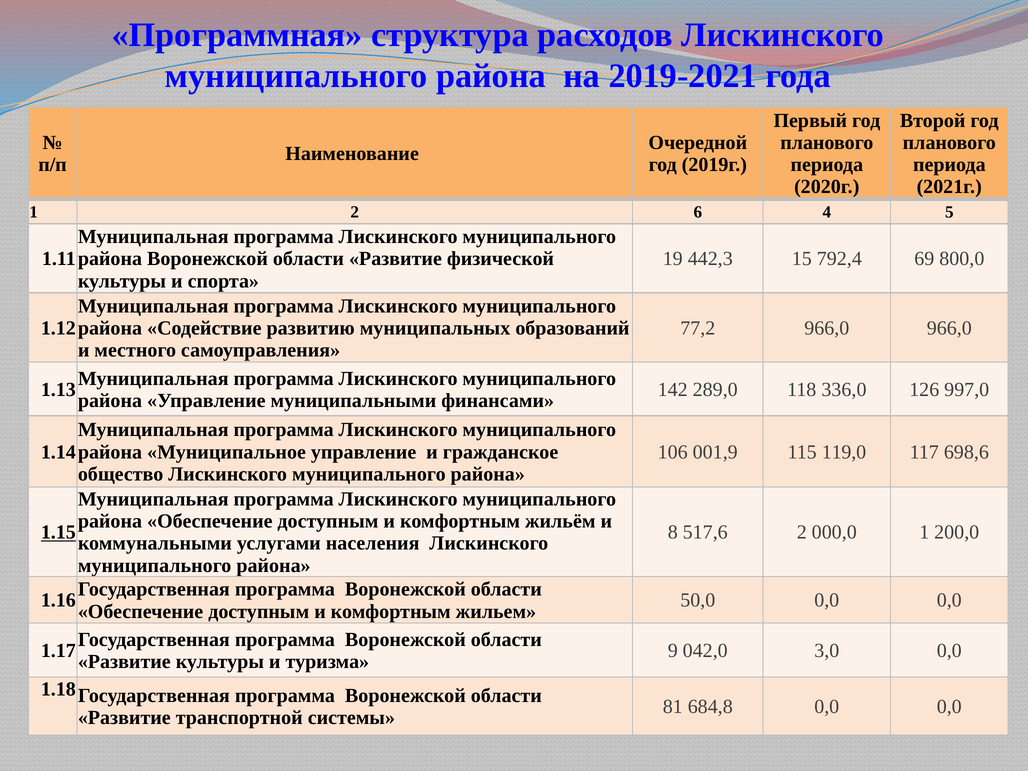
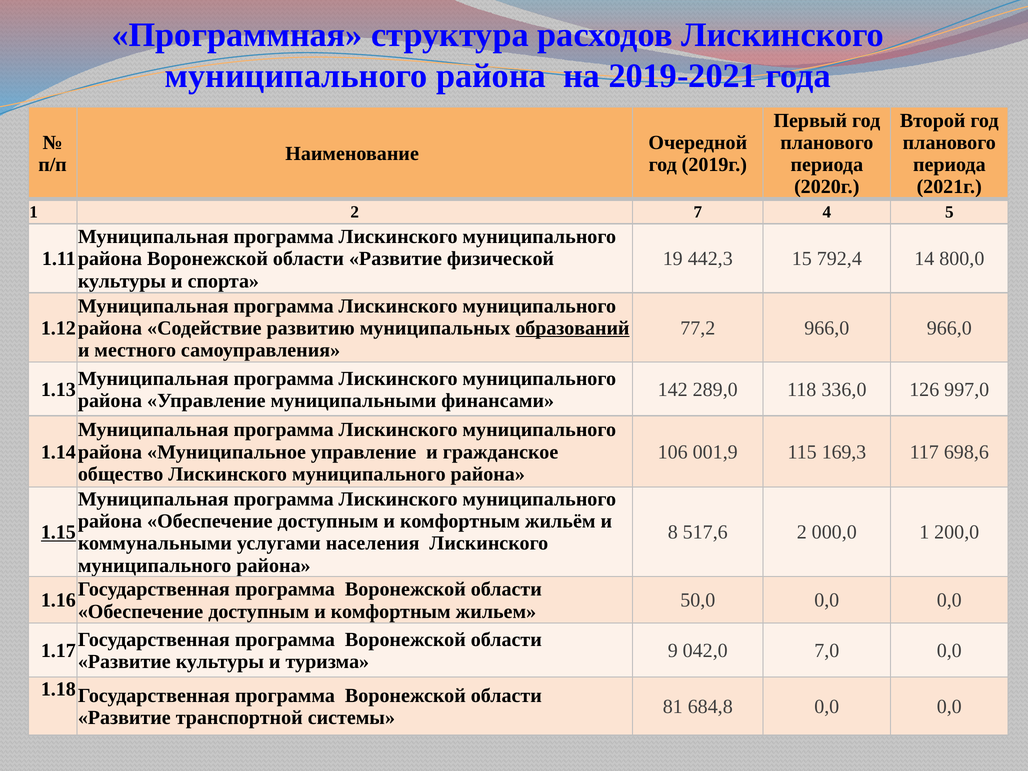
6: 6 -> 7
69: 69 -> 14
образований underline: none -> present
119,0: 119,0 -> 169,3
3,0: 3,0 -> 7,0
